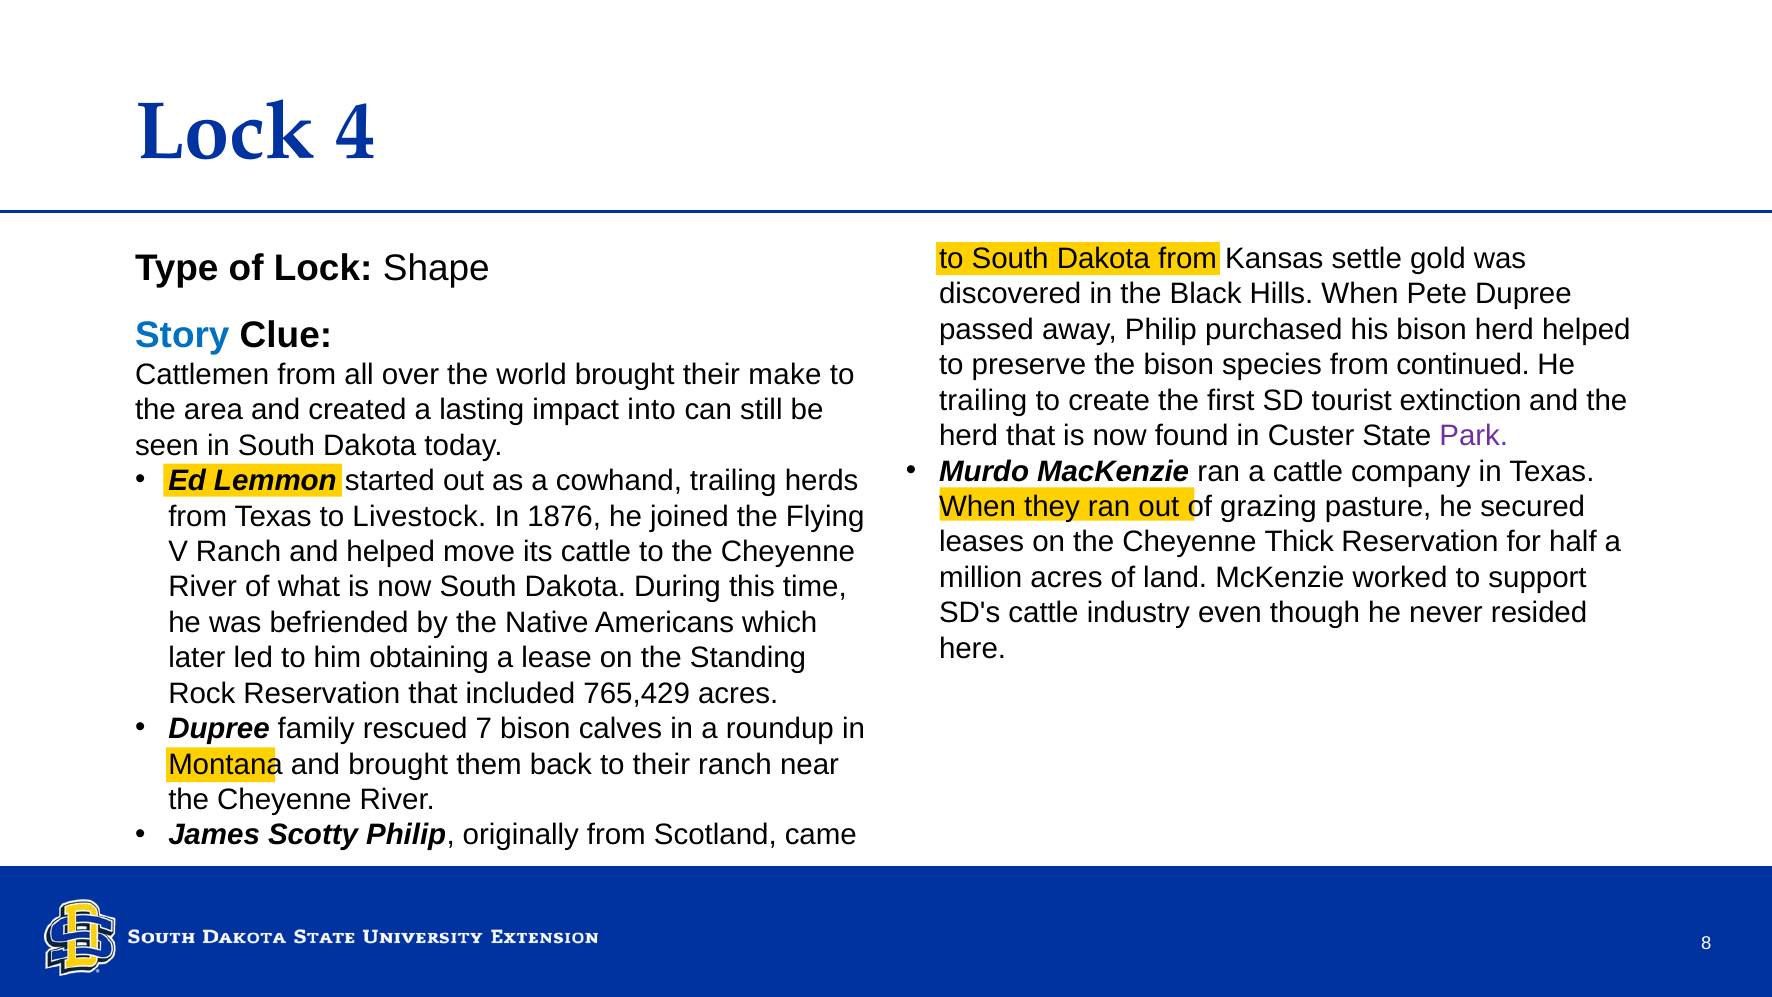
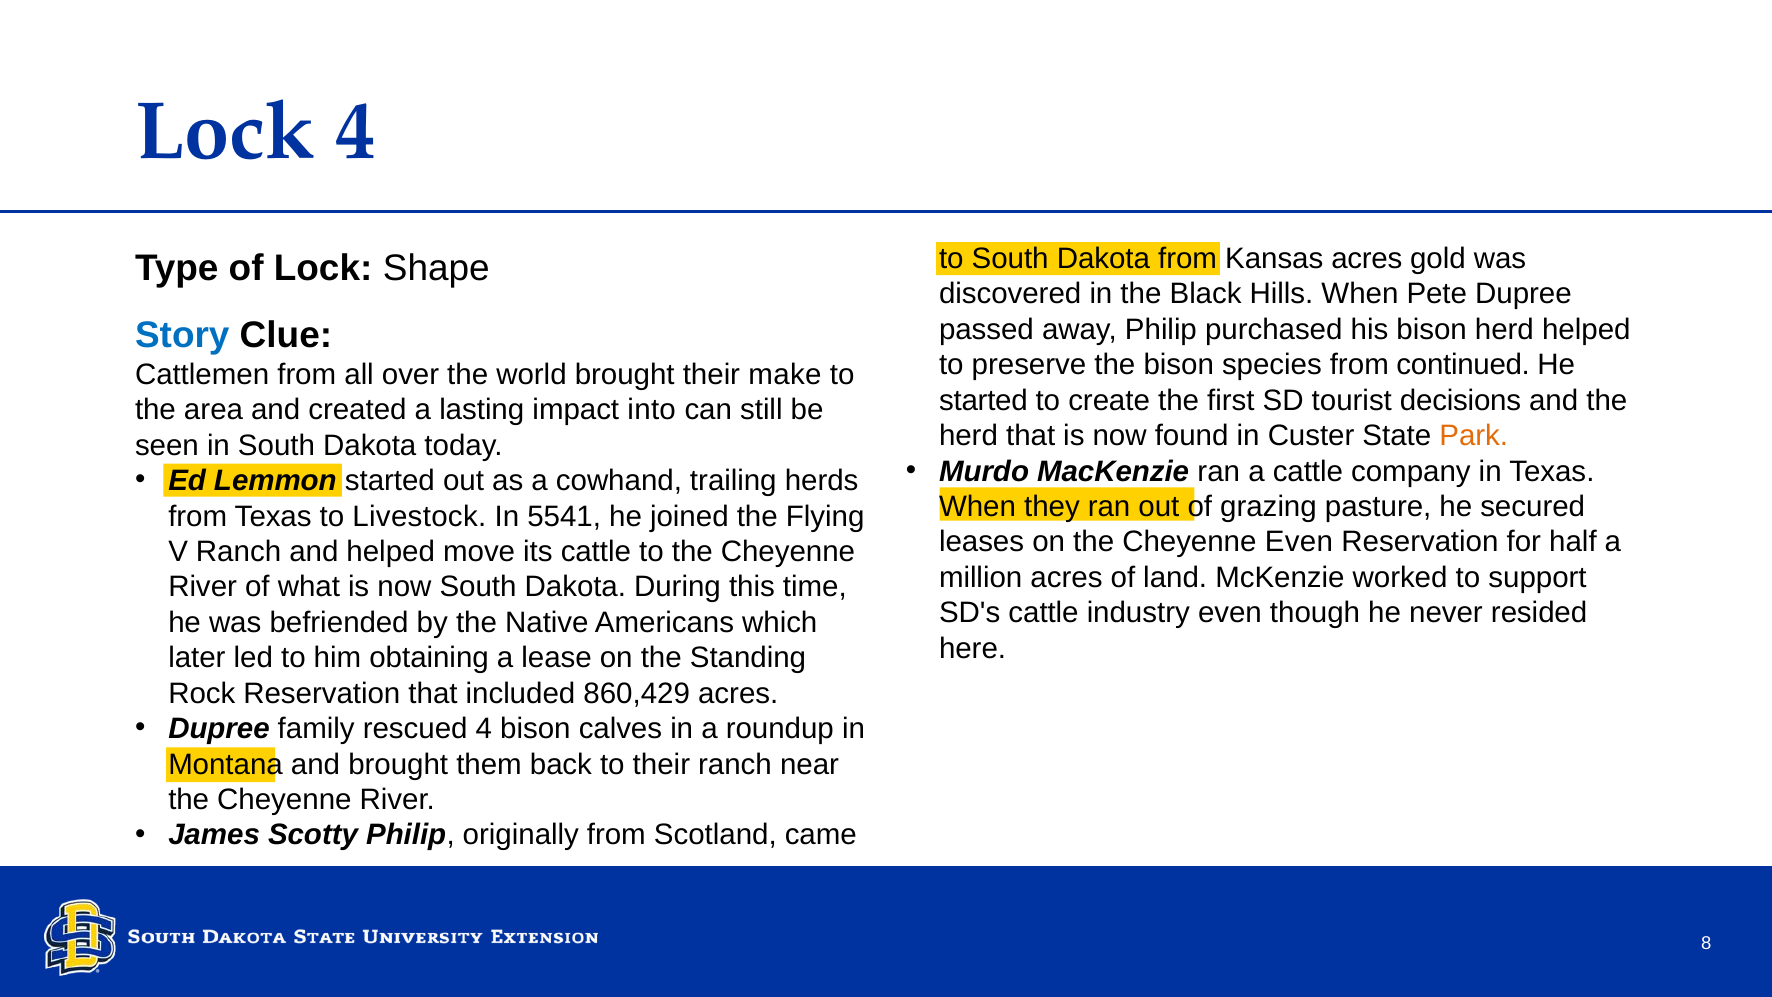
Kansas settle: settle -> acres
trailing at (983, 400): trailing -> started
extinction: extinction -> decisions
Park colour: purple -> orange
1876: 1876 -> 5541
Cheyenne Thick: Thick -> Even
765,429: 765,429 -> 860,429
rescued 7: 7 -> 4
